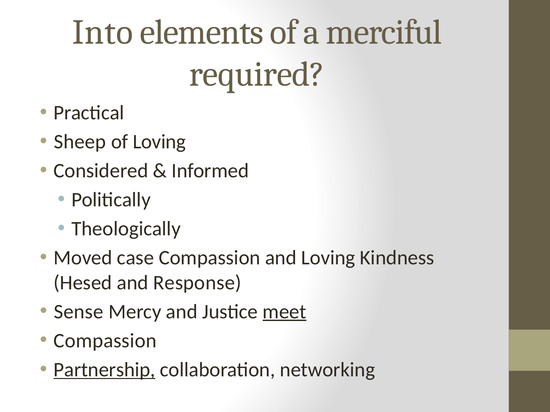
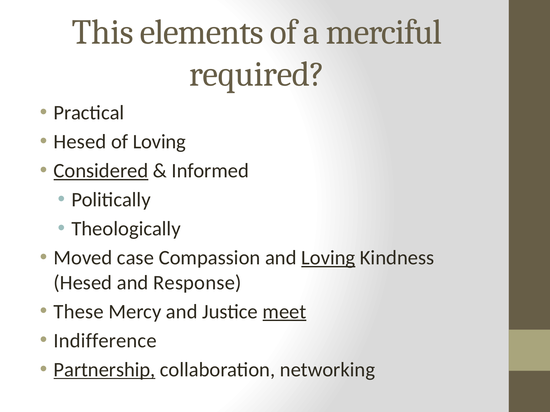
Into: Into -> This
Sheep at (80, 142): Sheep -> Hesed
Considered underline: none -> present
Loving at (328, 258) underline: none -> present
Sense: Sense -> These
Compassion at (105, 341): Compassion -> Indifference
